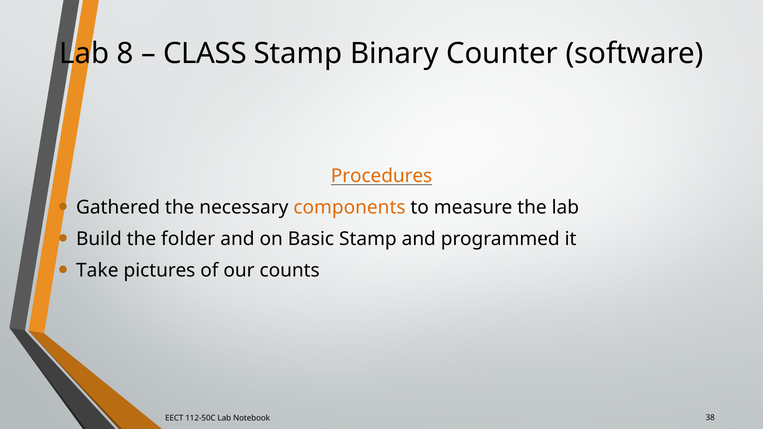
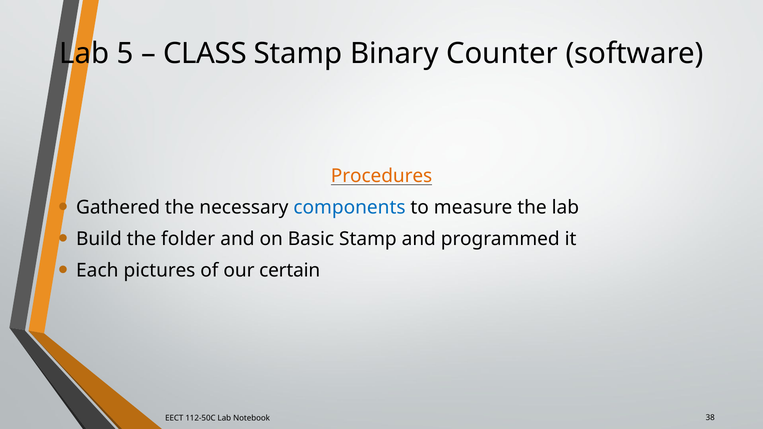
8: 8 -> 5
components colour: orange -> blue
Take: Take -> Each
counts: counts -> certain
